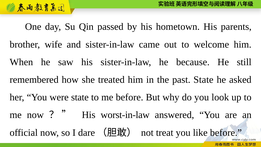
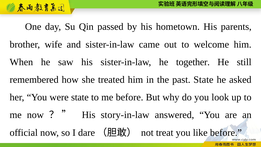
because: because -> together
worst-in-law: worst-in-law -> story-in-law
